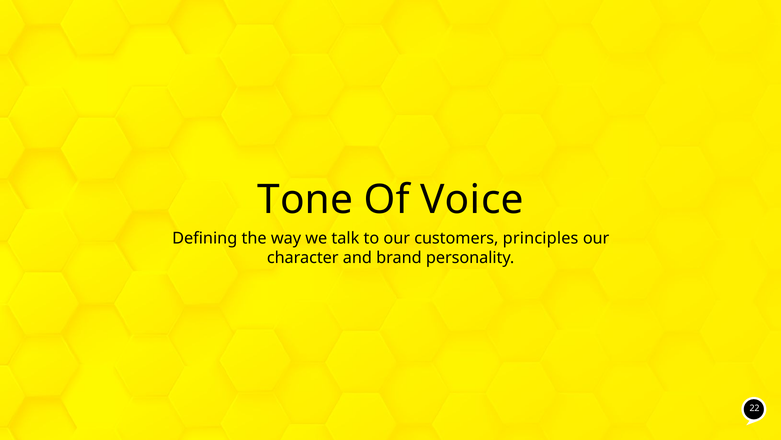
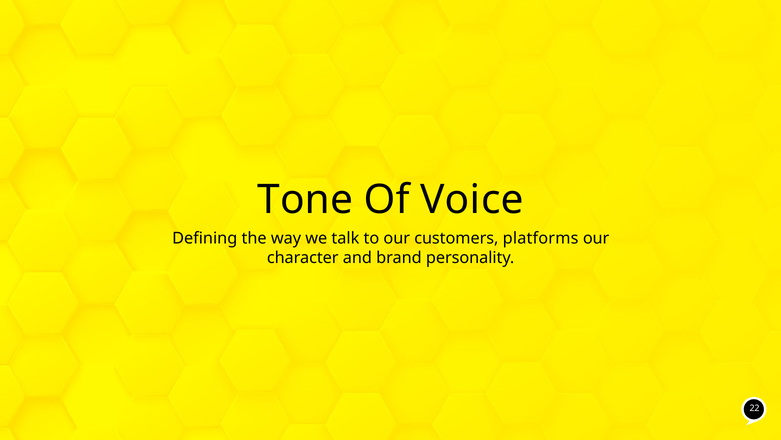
principles: principles -> platforms
